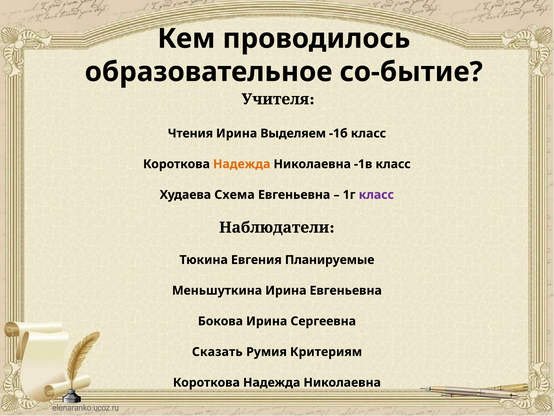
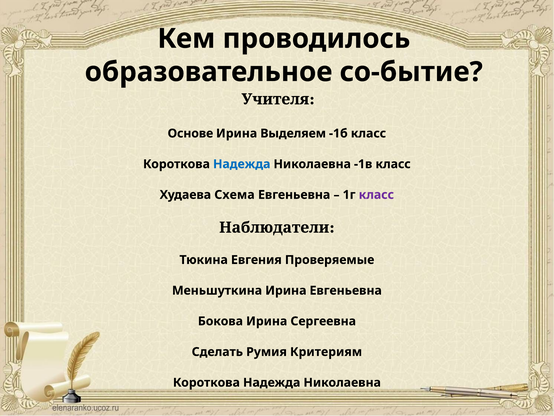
Чтения: Чтения -> Основе
Надежда at (242, 164) colour: orange -> blue
Планируемые: Планируемые -> Проверяемые
Сказать: Сказать -> Сделать
